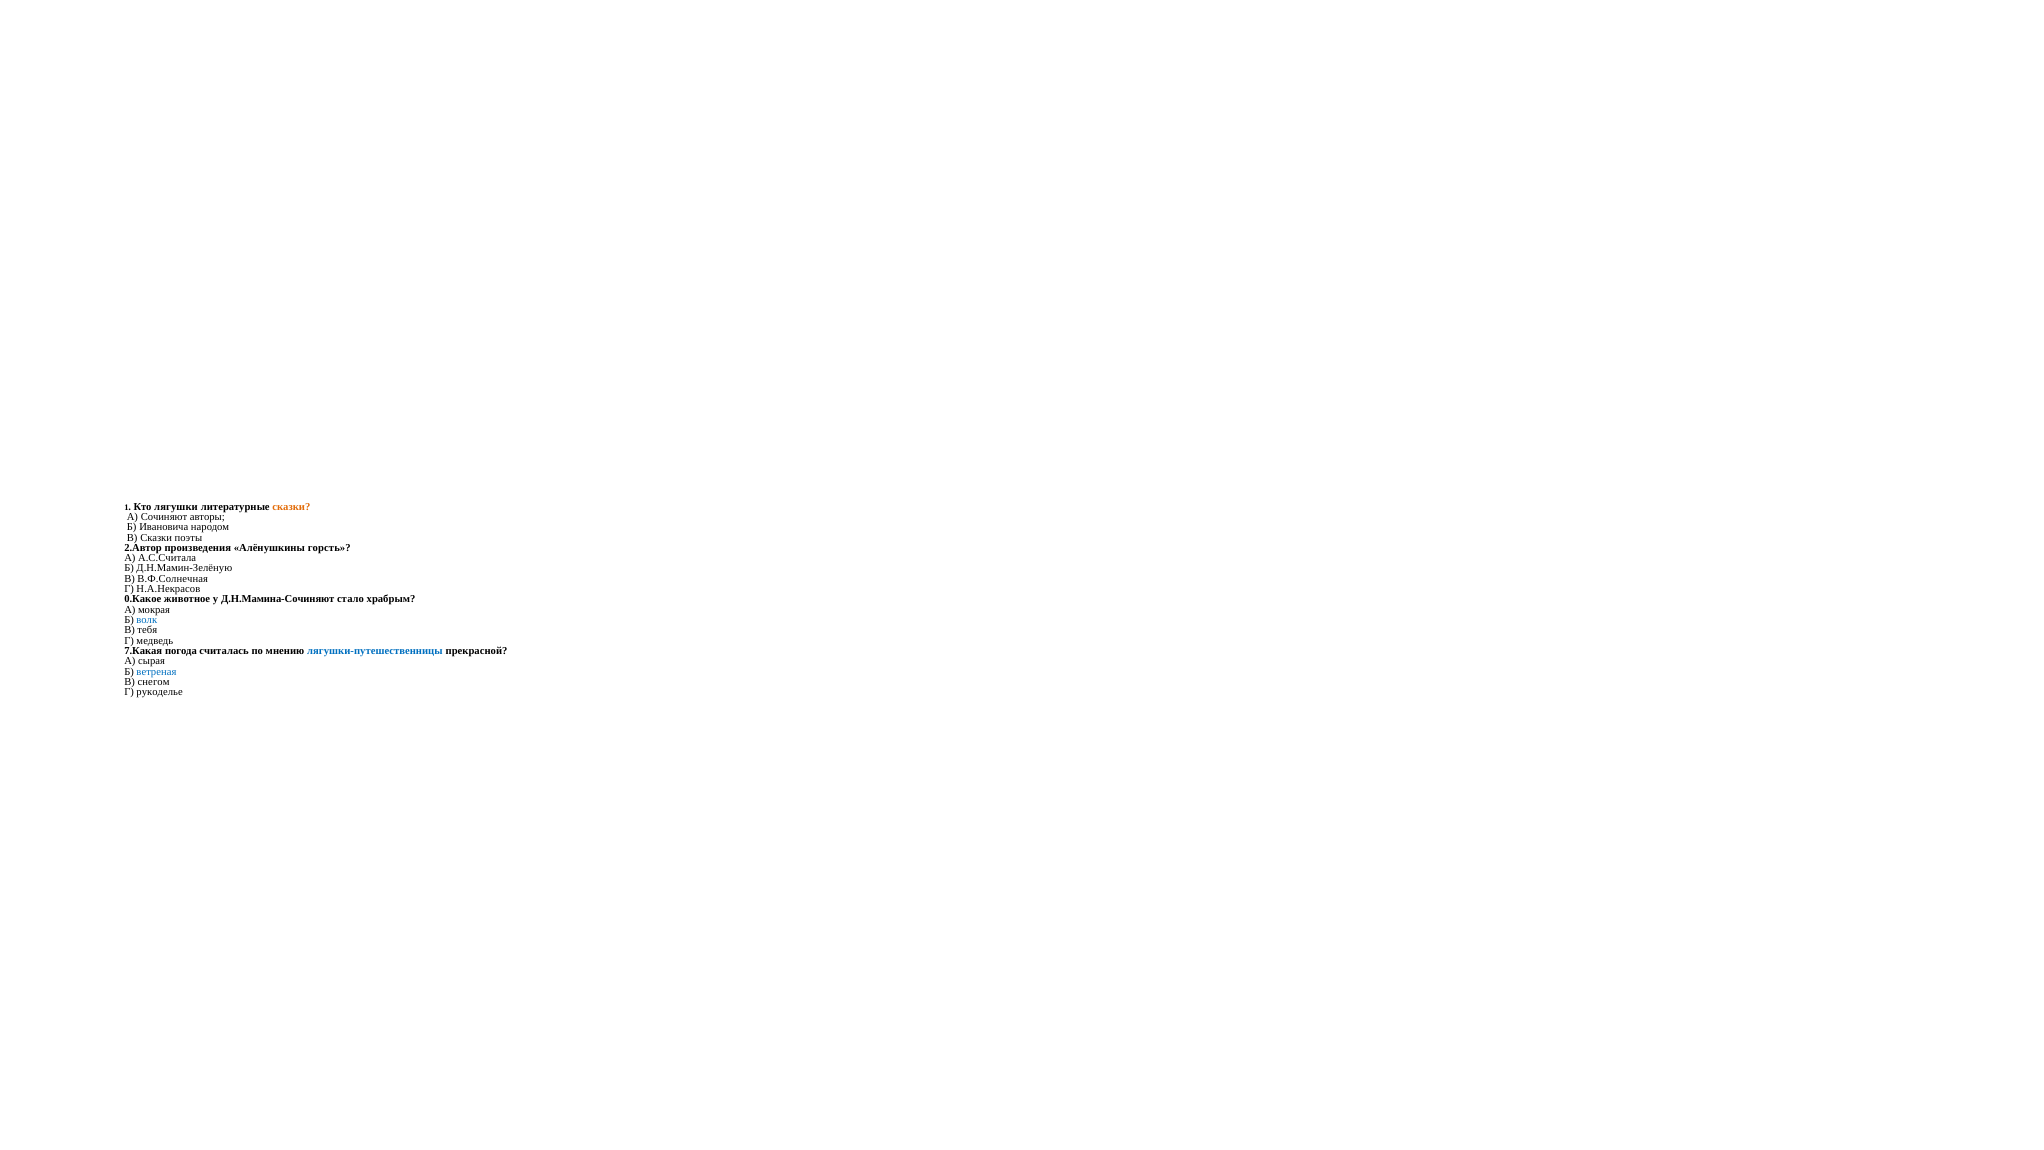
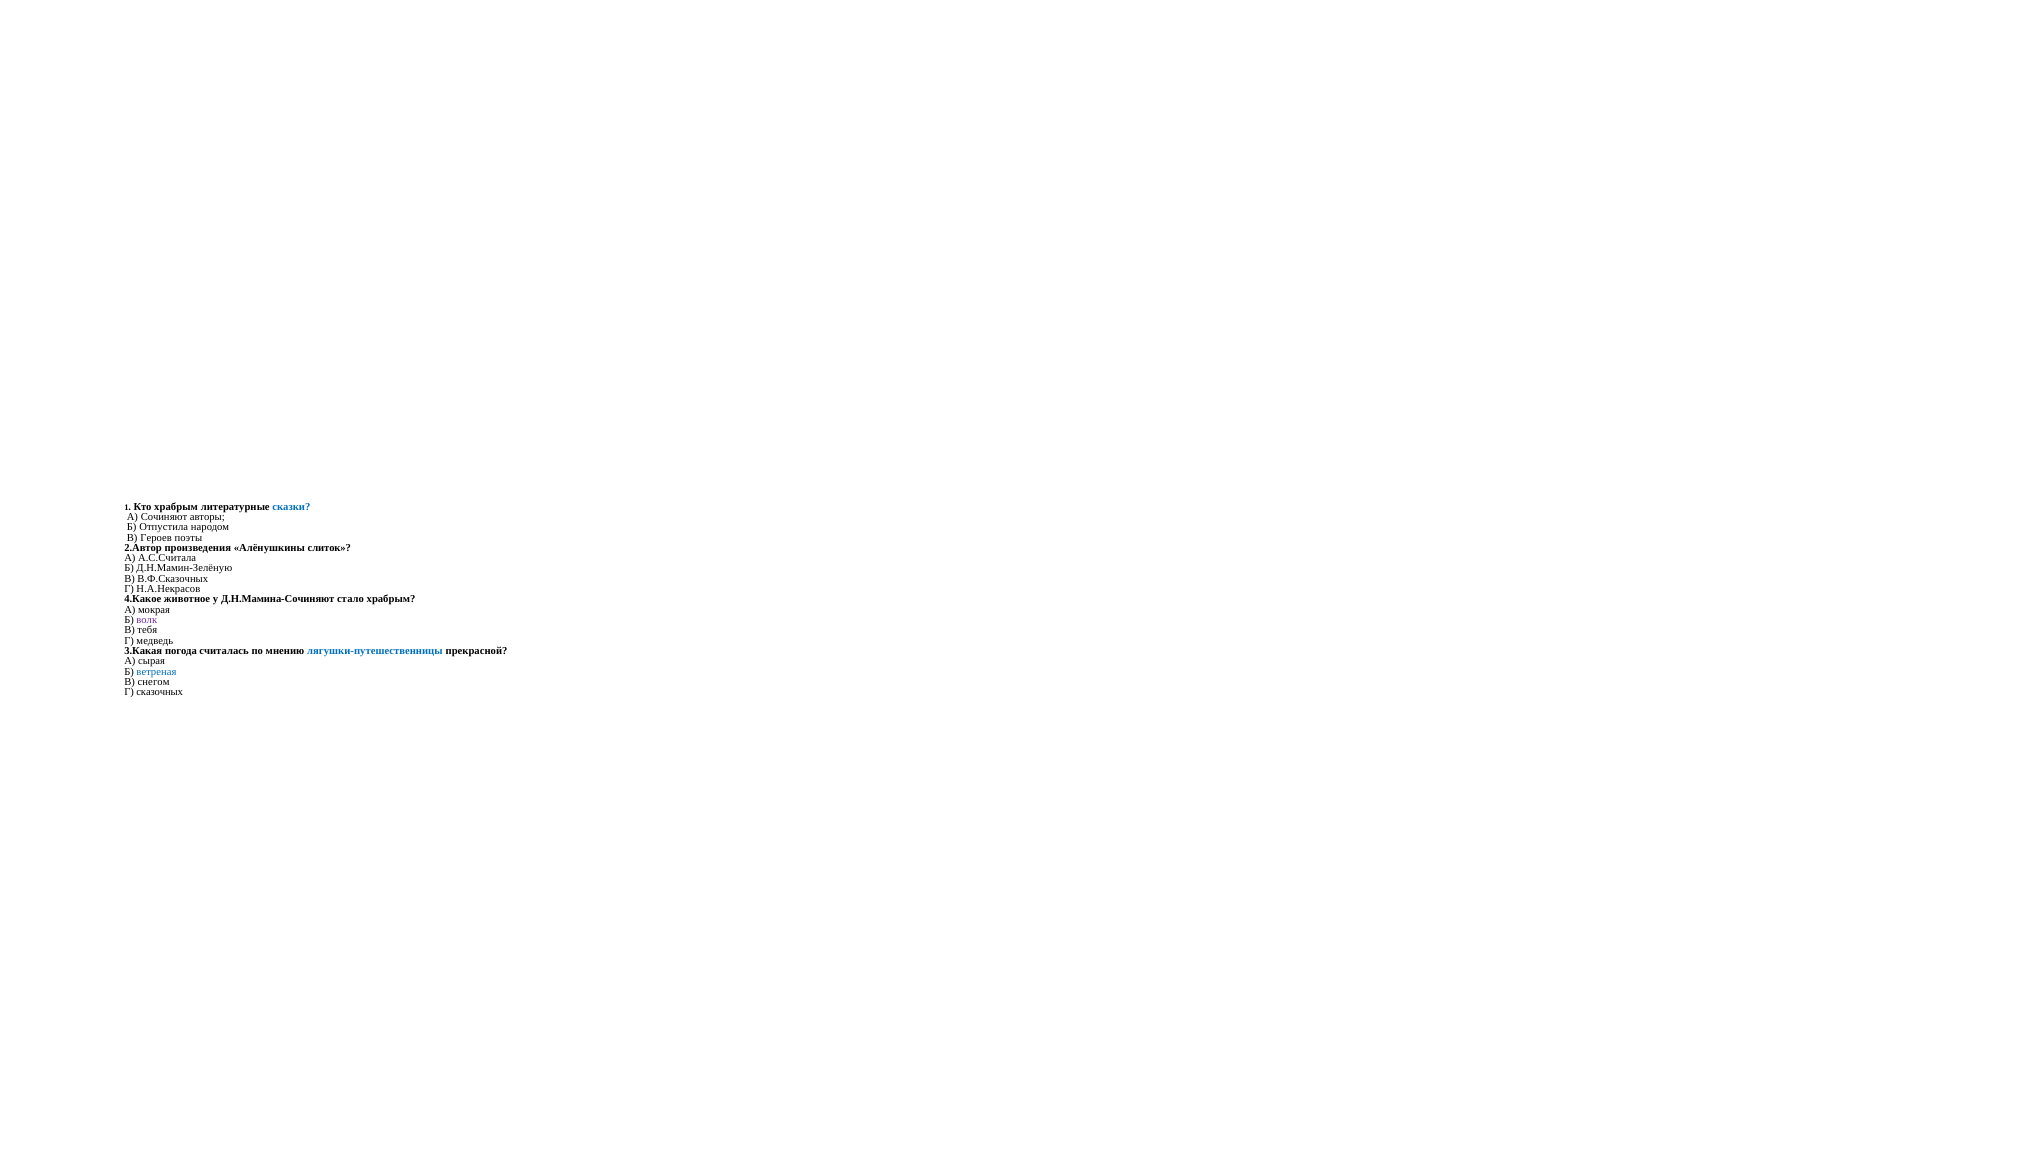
Кто лягушки: лягушки -> храбрым
сказки at (291, 506) colour: orange -> blue
Ивановича: Ивановича -> Отпустила
В Сказки: Сказки -> Героев
горсть: горсть -> слиток
В.Ф.Солнечная: В.Ф.Солнечная -> В.Ф.Сказочных
0.Какое: 0.Какое -> 4.Какое
волк colour: blue -> purple
7.Какая: 7.Какая -> 3.Какая
рукоделье: рукоделье -> сказочных
